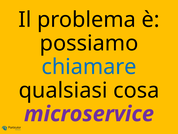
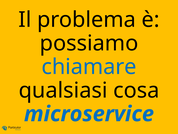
microservice colour: purple -> blue
